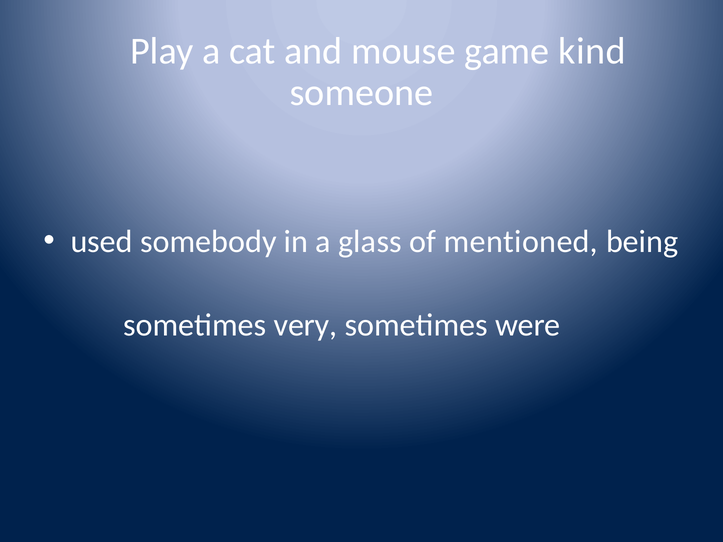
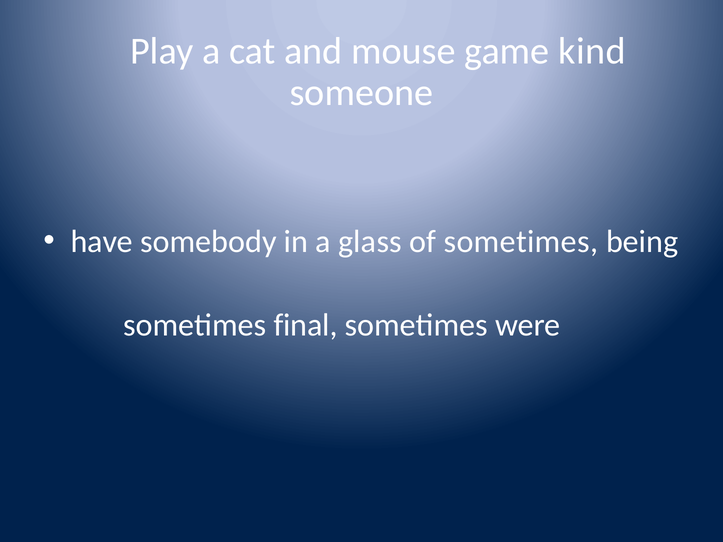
used: used -> have
of mentioned: mentioned -> sometimes
very: very -> final
